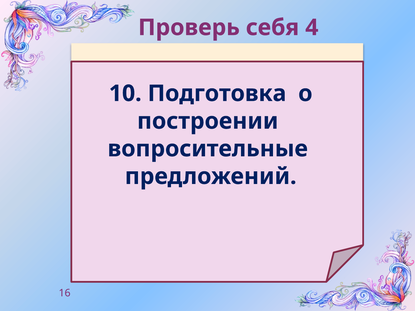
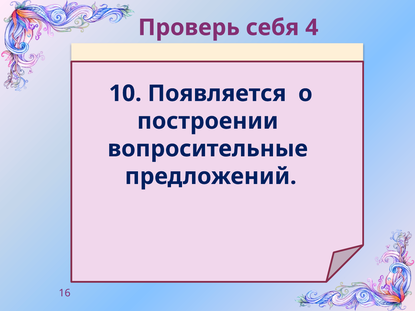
Подготовка: Подготовка -> Появляется
